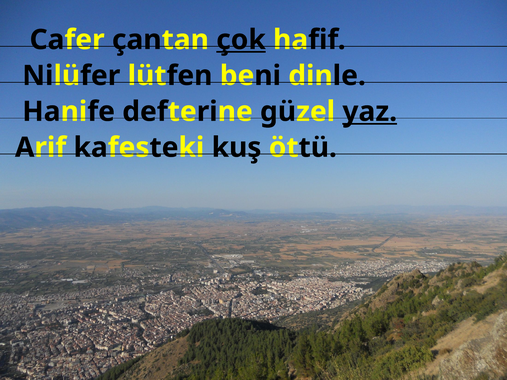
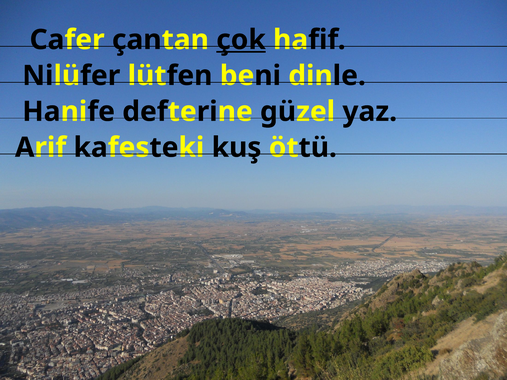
yaz underline: present -> none
